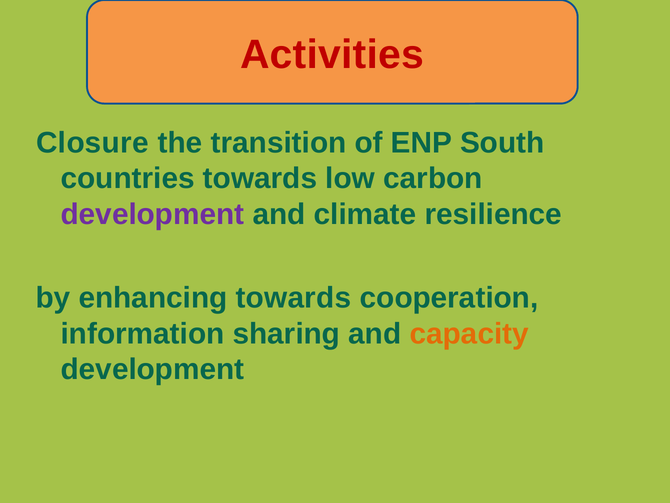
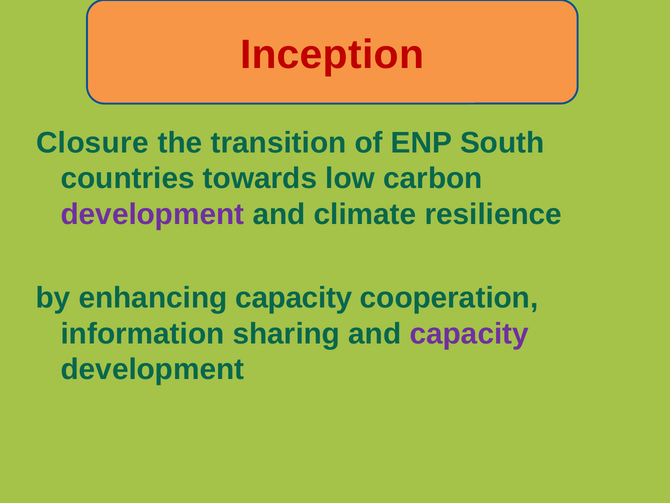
Activities: Activities -> Inception
enhancing towards: towards -> capacity
capacity at (469, 333) colour: orange -> purple
